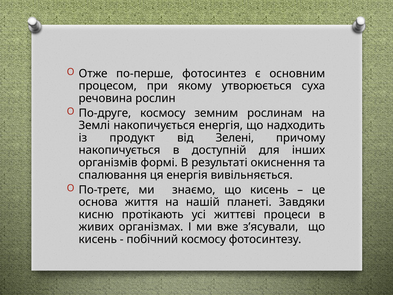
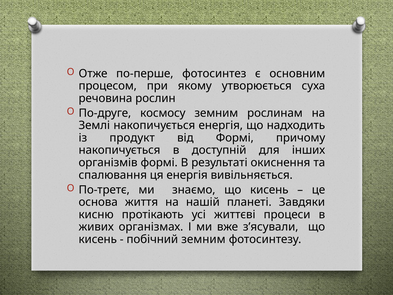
від Зелені: Зелені -> Формі
побічний космосу: космосу -> земним
